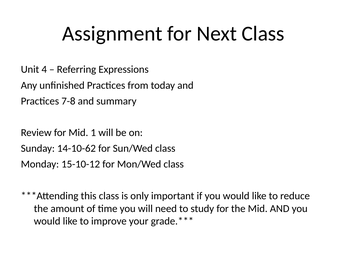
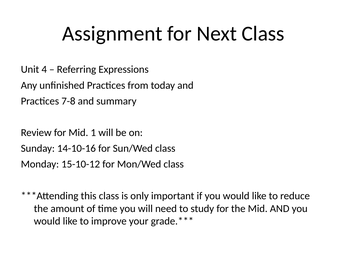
14-10-62: 14-10-62 -> 14-10-16
